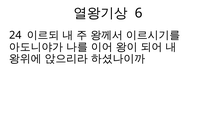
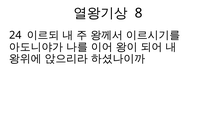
6: 6 -> 8
